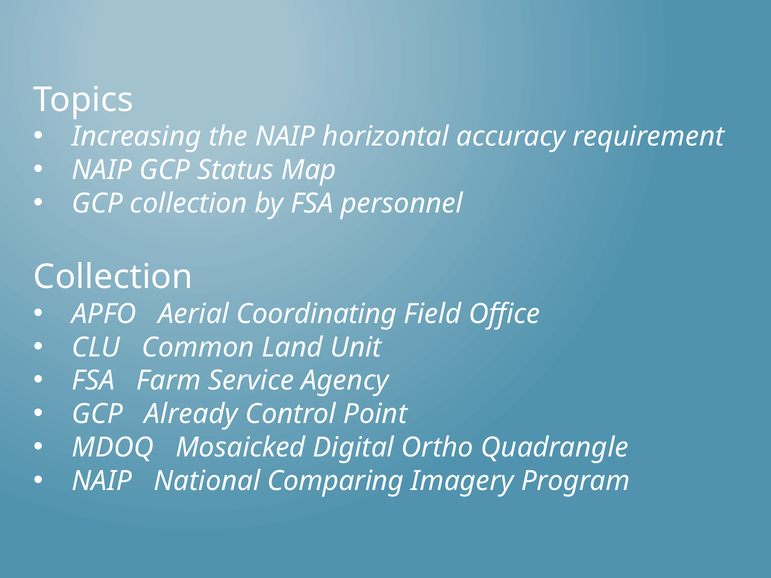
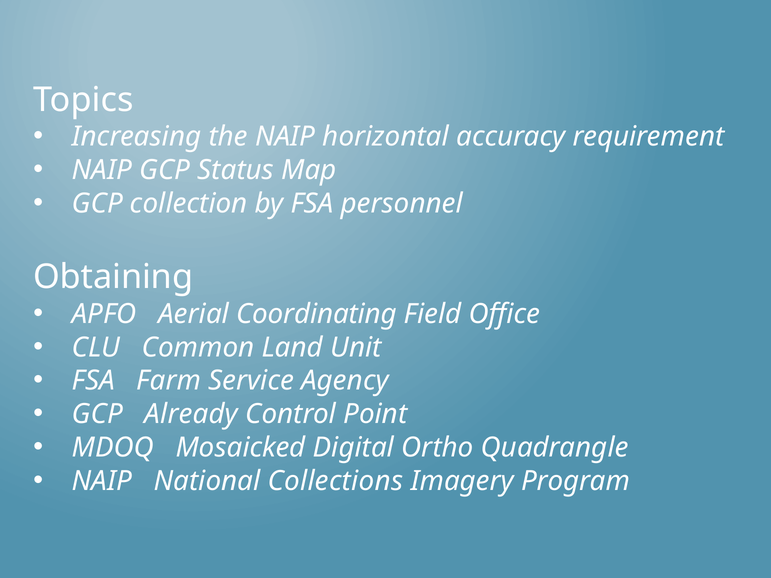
Collection at (113, 277): Collection -> Obtaining
Comparing: Comparing -> Collections
